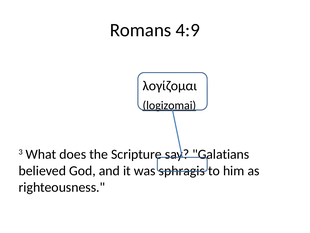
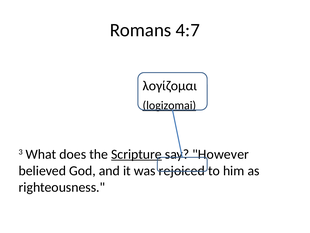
4:9: 4:9 -> 4:7
Scripture underline: none -> present
Galatians: Galatians -> However
sphragis: sphragis -> rejoiced
